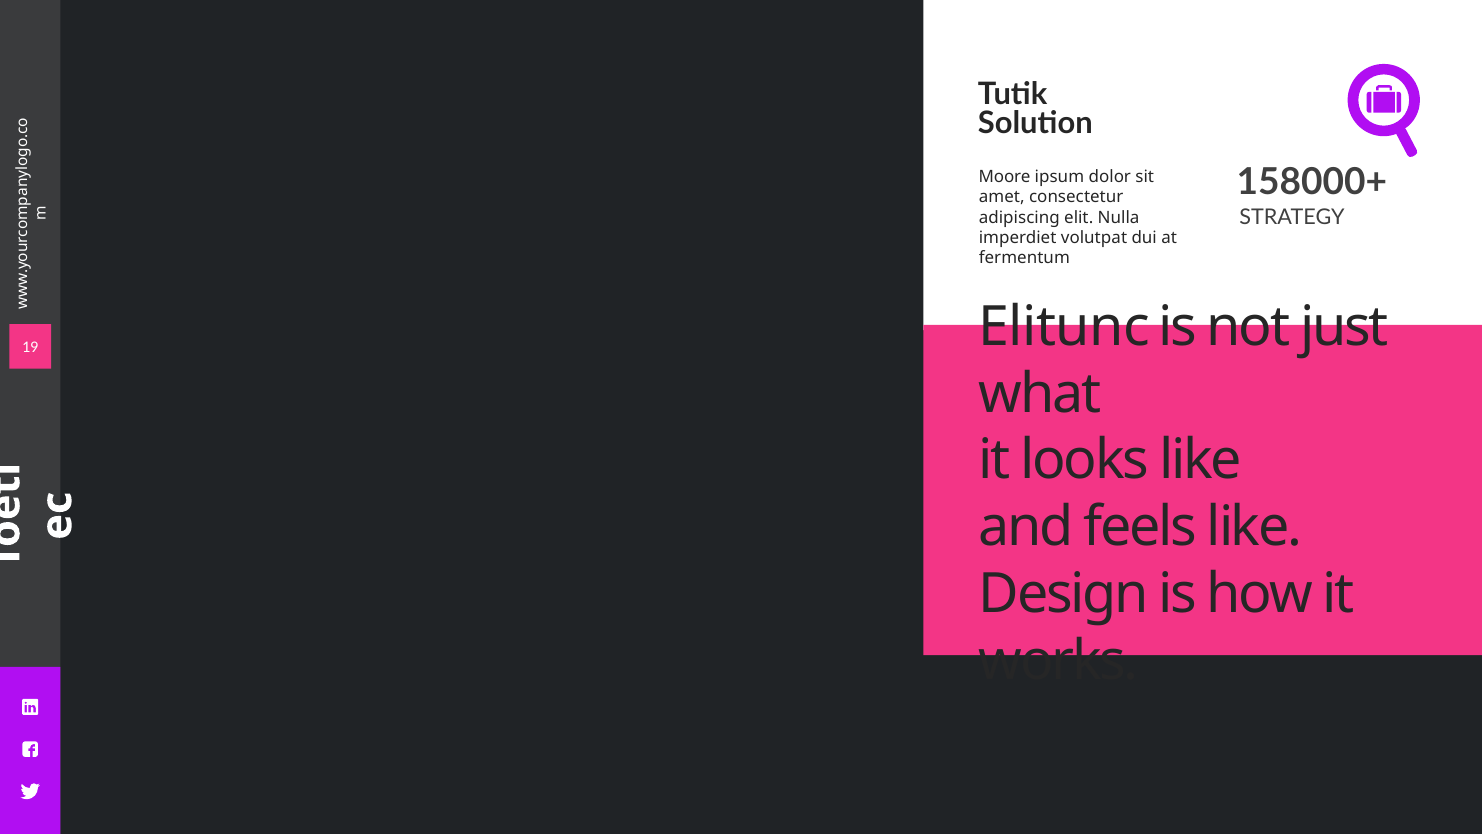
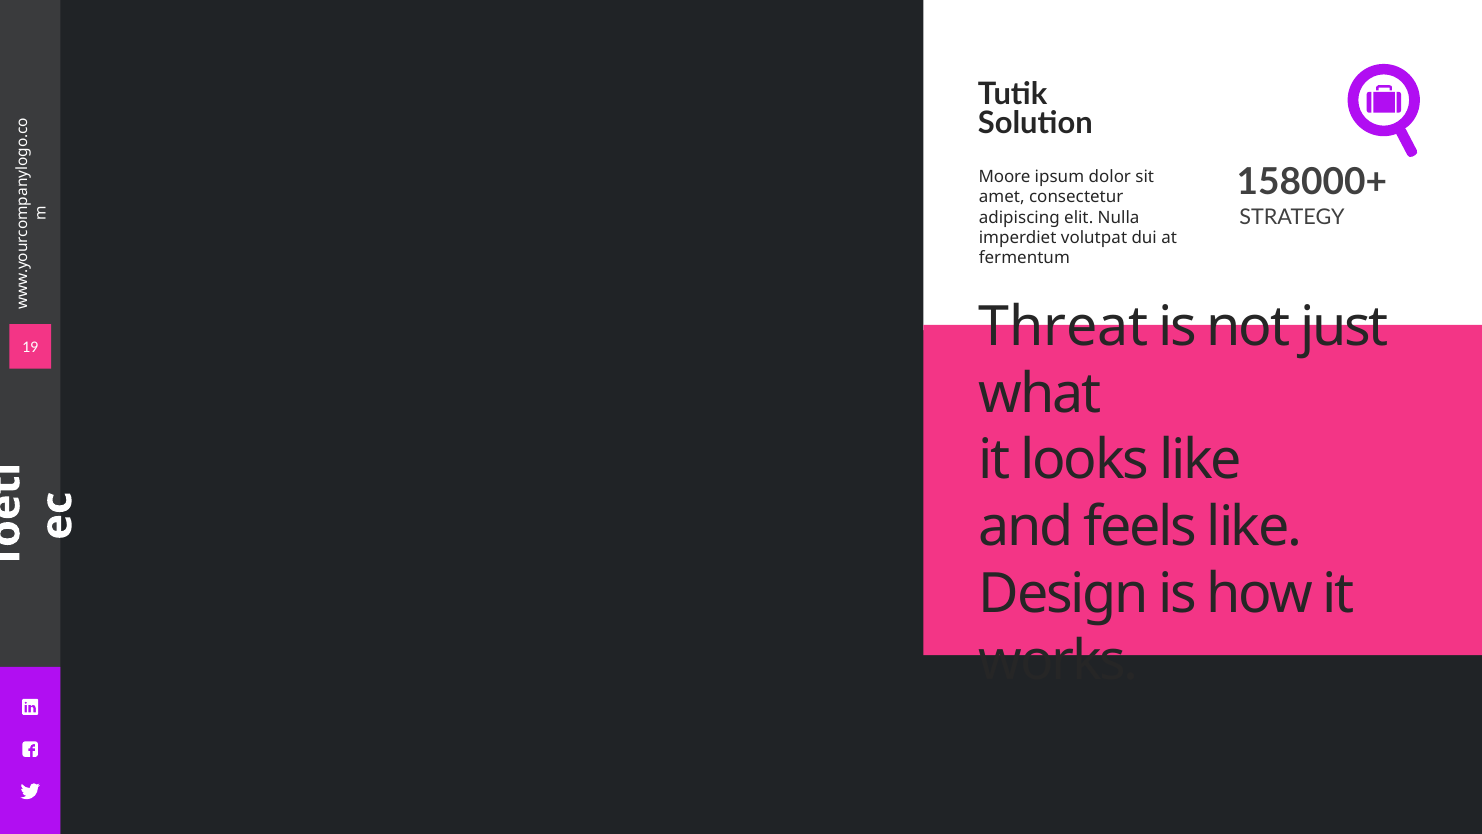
Elitunc: Elitunc -> Threat
